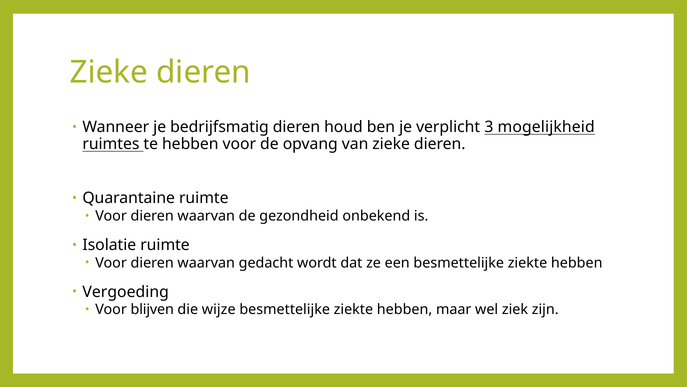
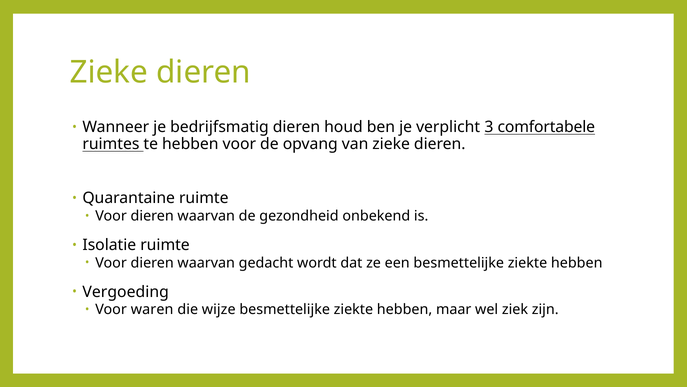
mogelijkheid: mogelijkheid -> comfortabele
blijven: blijven -> waren
